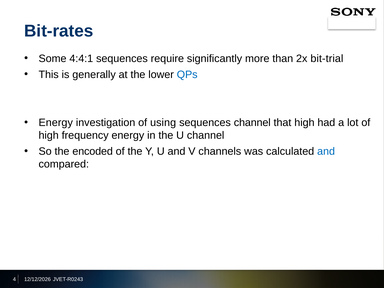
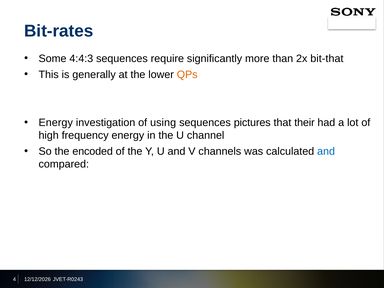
4:4:1: 4:4:1 -> 4:4:3
bit-trial: bit-trial -> bit-that
QPs colour: blue -> orange
sequences channel: channel -> pictures
that high: high -> their
